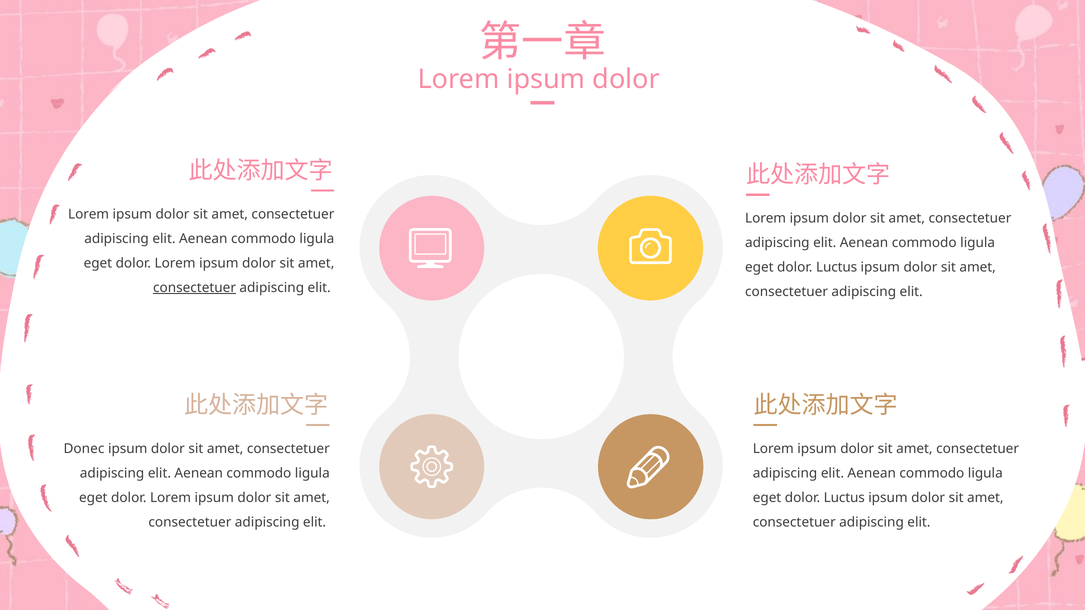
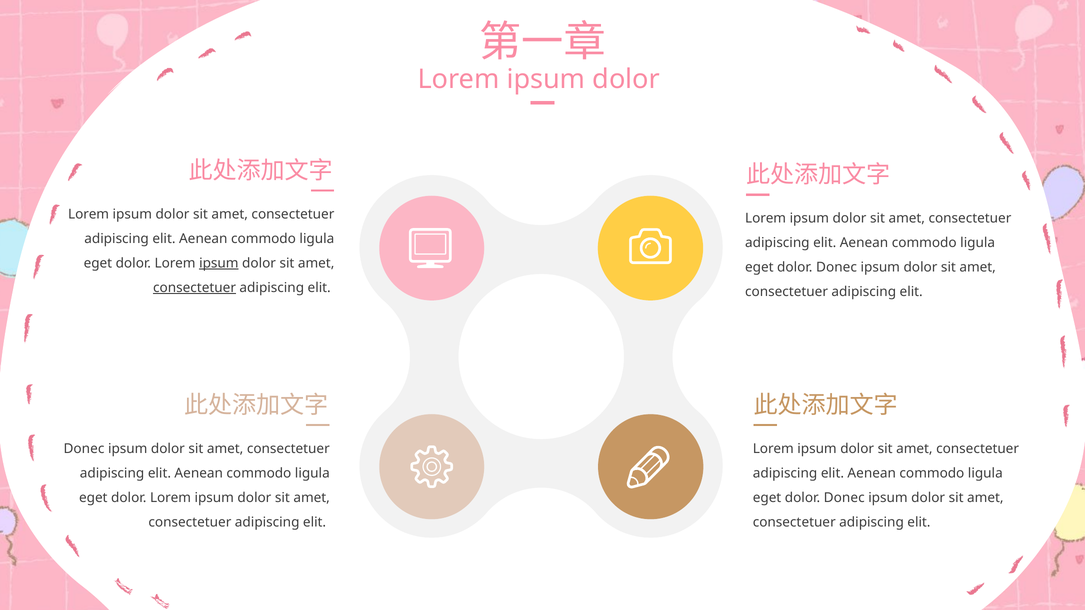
ipsum at (219, 263) underline: none -> present
Luctus at (837, 267): Luctus -> Donec
Luctus at (844, 498): Luctus -> Donec
